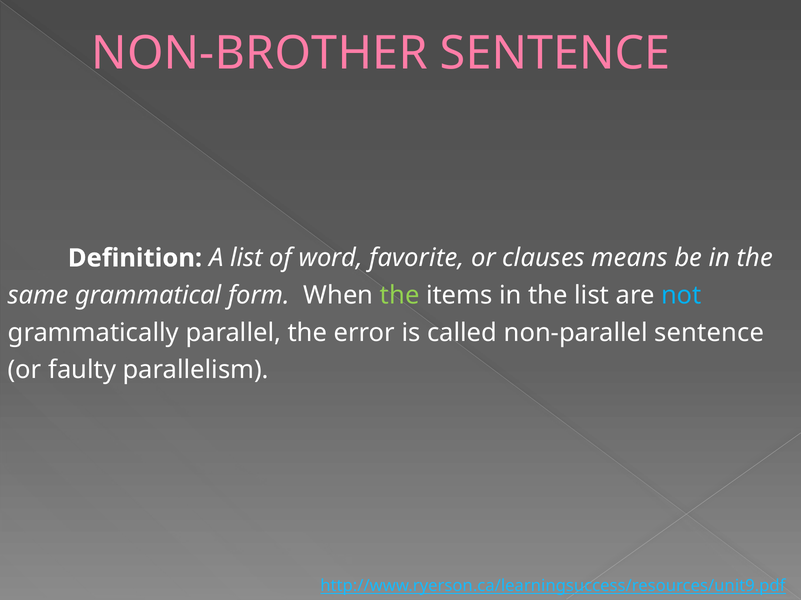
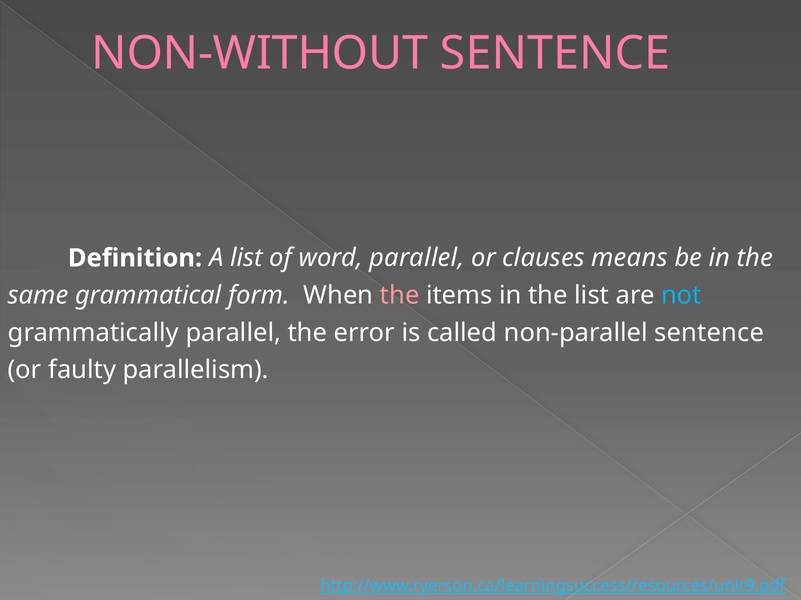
NON-BROTHER: NON-BROTHER -> NON-WITHOUT
word favorite: favorite -> parallel
the at (400, 296) colour: light green -> pink
